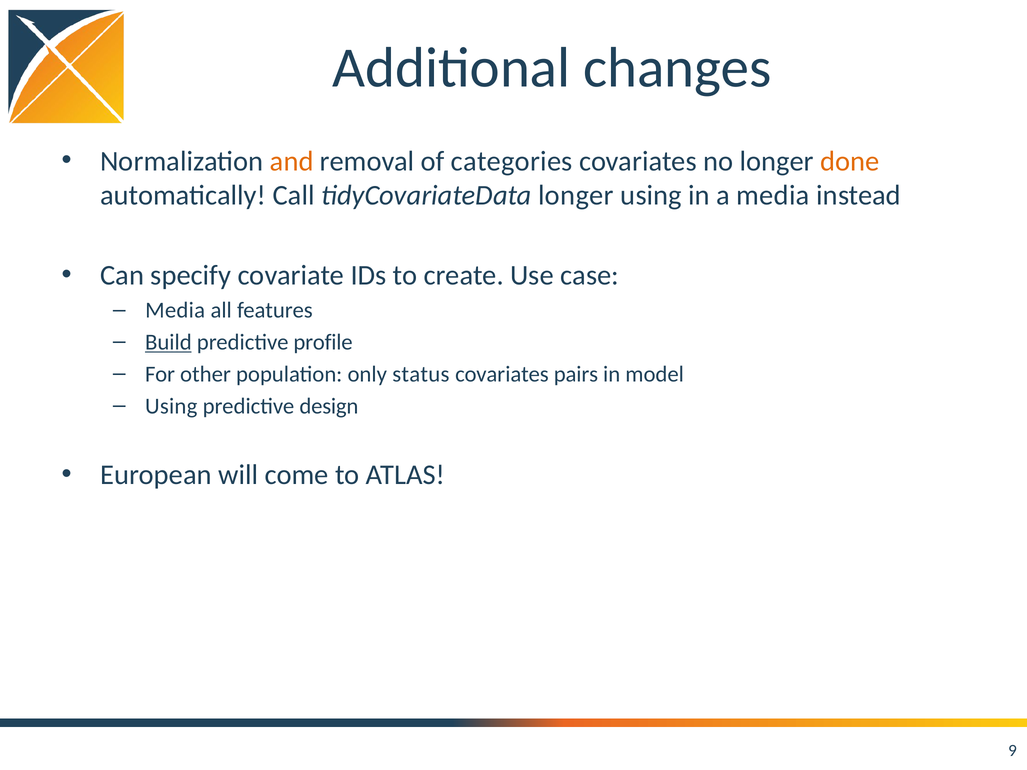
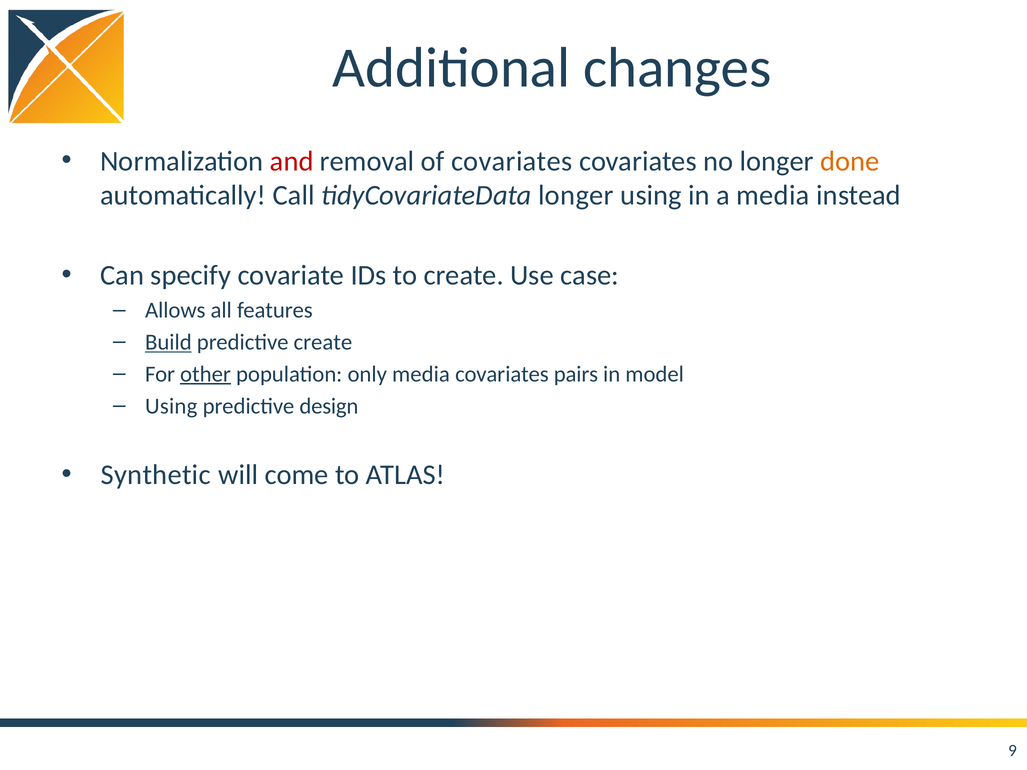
and colour: orange -> red
of categories: categories -> covariates
Media at (175, 310): Media -> Allows
predictive profile: profile -> create
other underline: none -> present
only status: status -> media
European: European -> Synthetic
